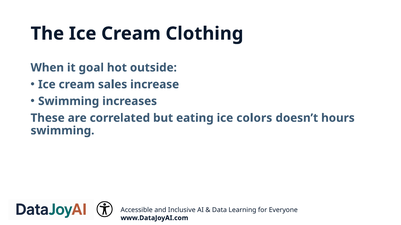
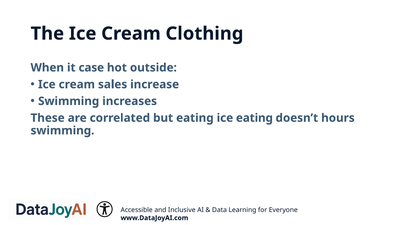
goal: goal -> case
ice colors: colors -> eating
